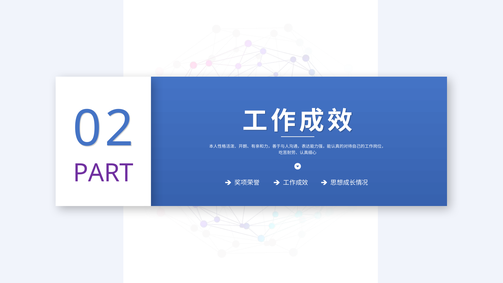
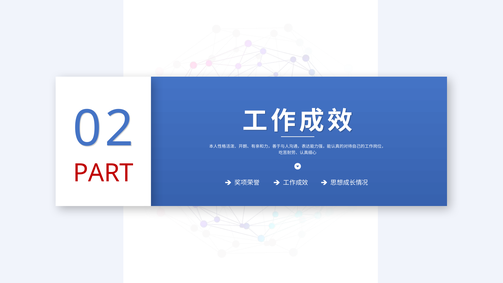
PART colour: purple -> red
